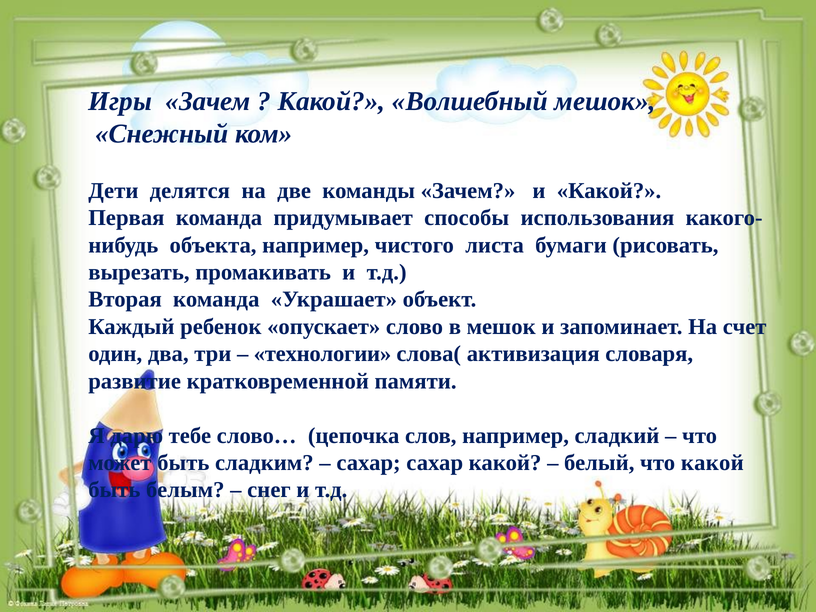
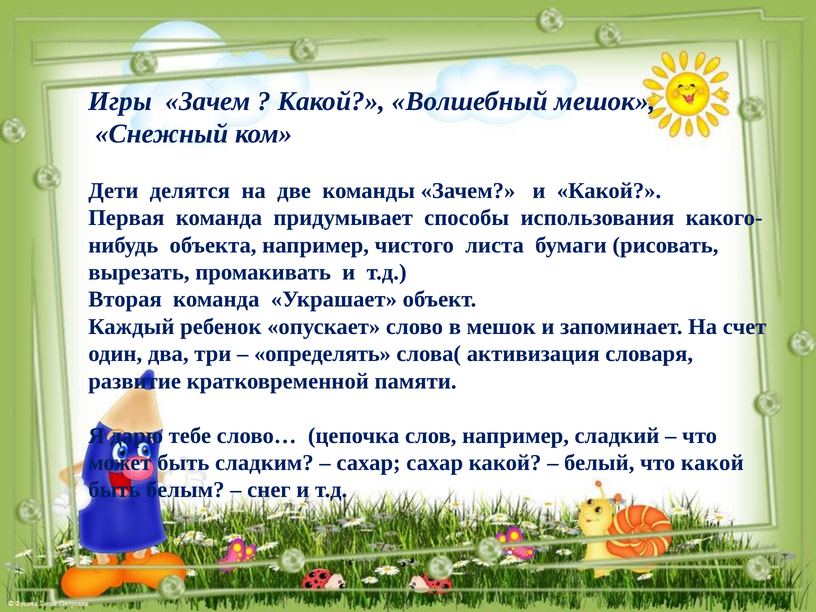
технологии: технологии -> определять
